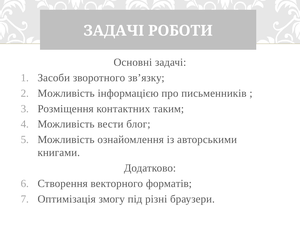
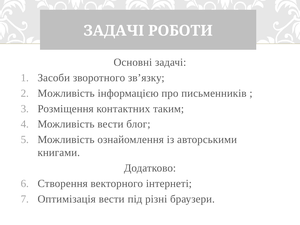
форматів: форматів -> інтернеті
Оптимізація змогу: змогу -> вести
